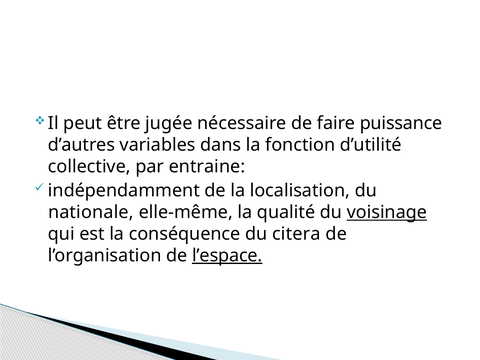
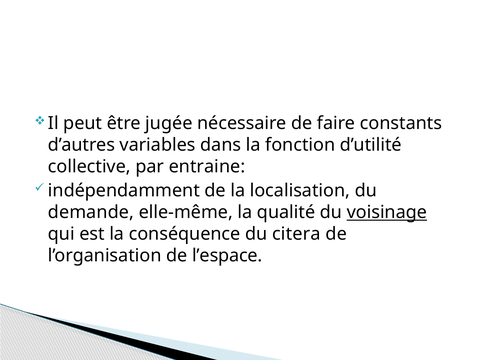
puissance: puissance -> constants
nationale: nationale -> demande
l’espace underline: present -> none
